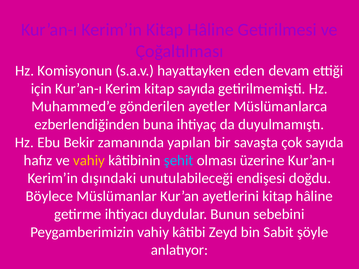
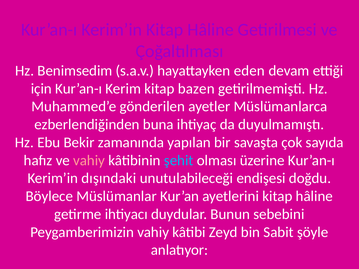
Komisyonun: Komisyonun -> Benimsedim
kitap sayıda: sayıda -> bazen
vahiy at (89, 160) colour: yellow -> pink
